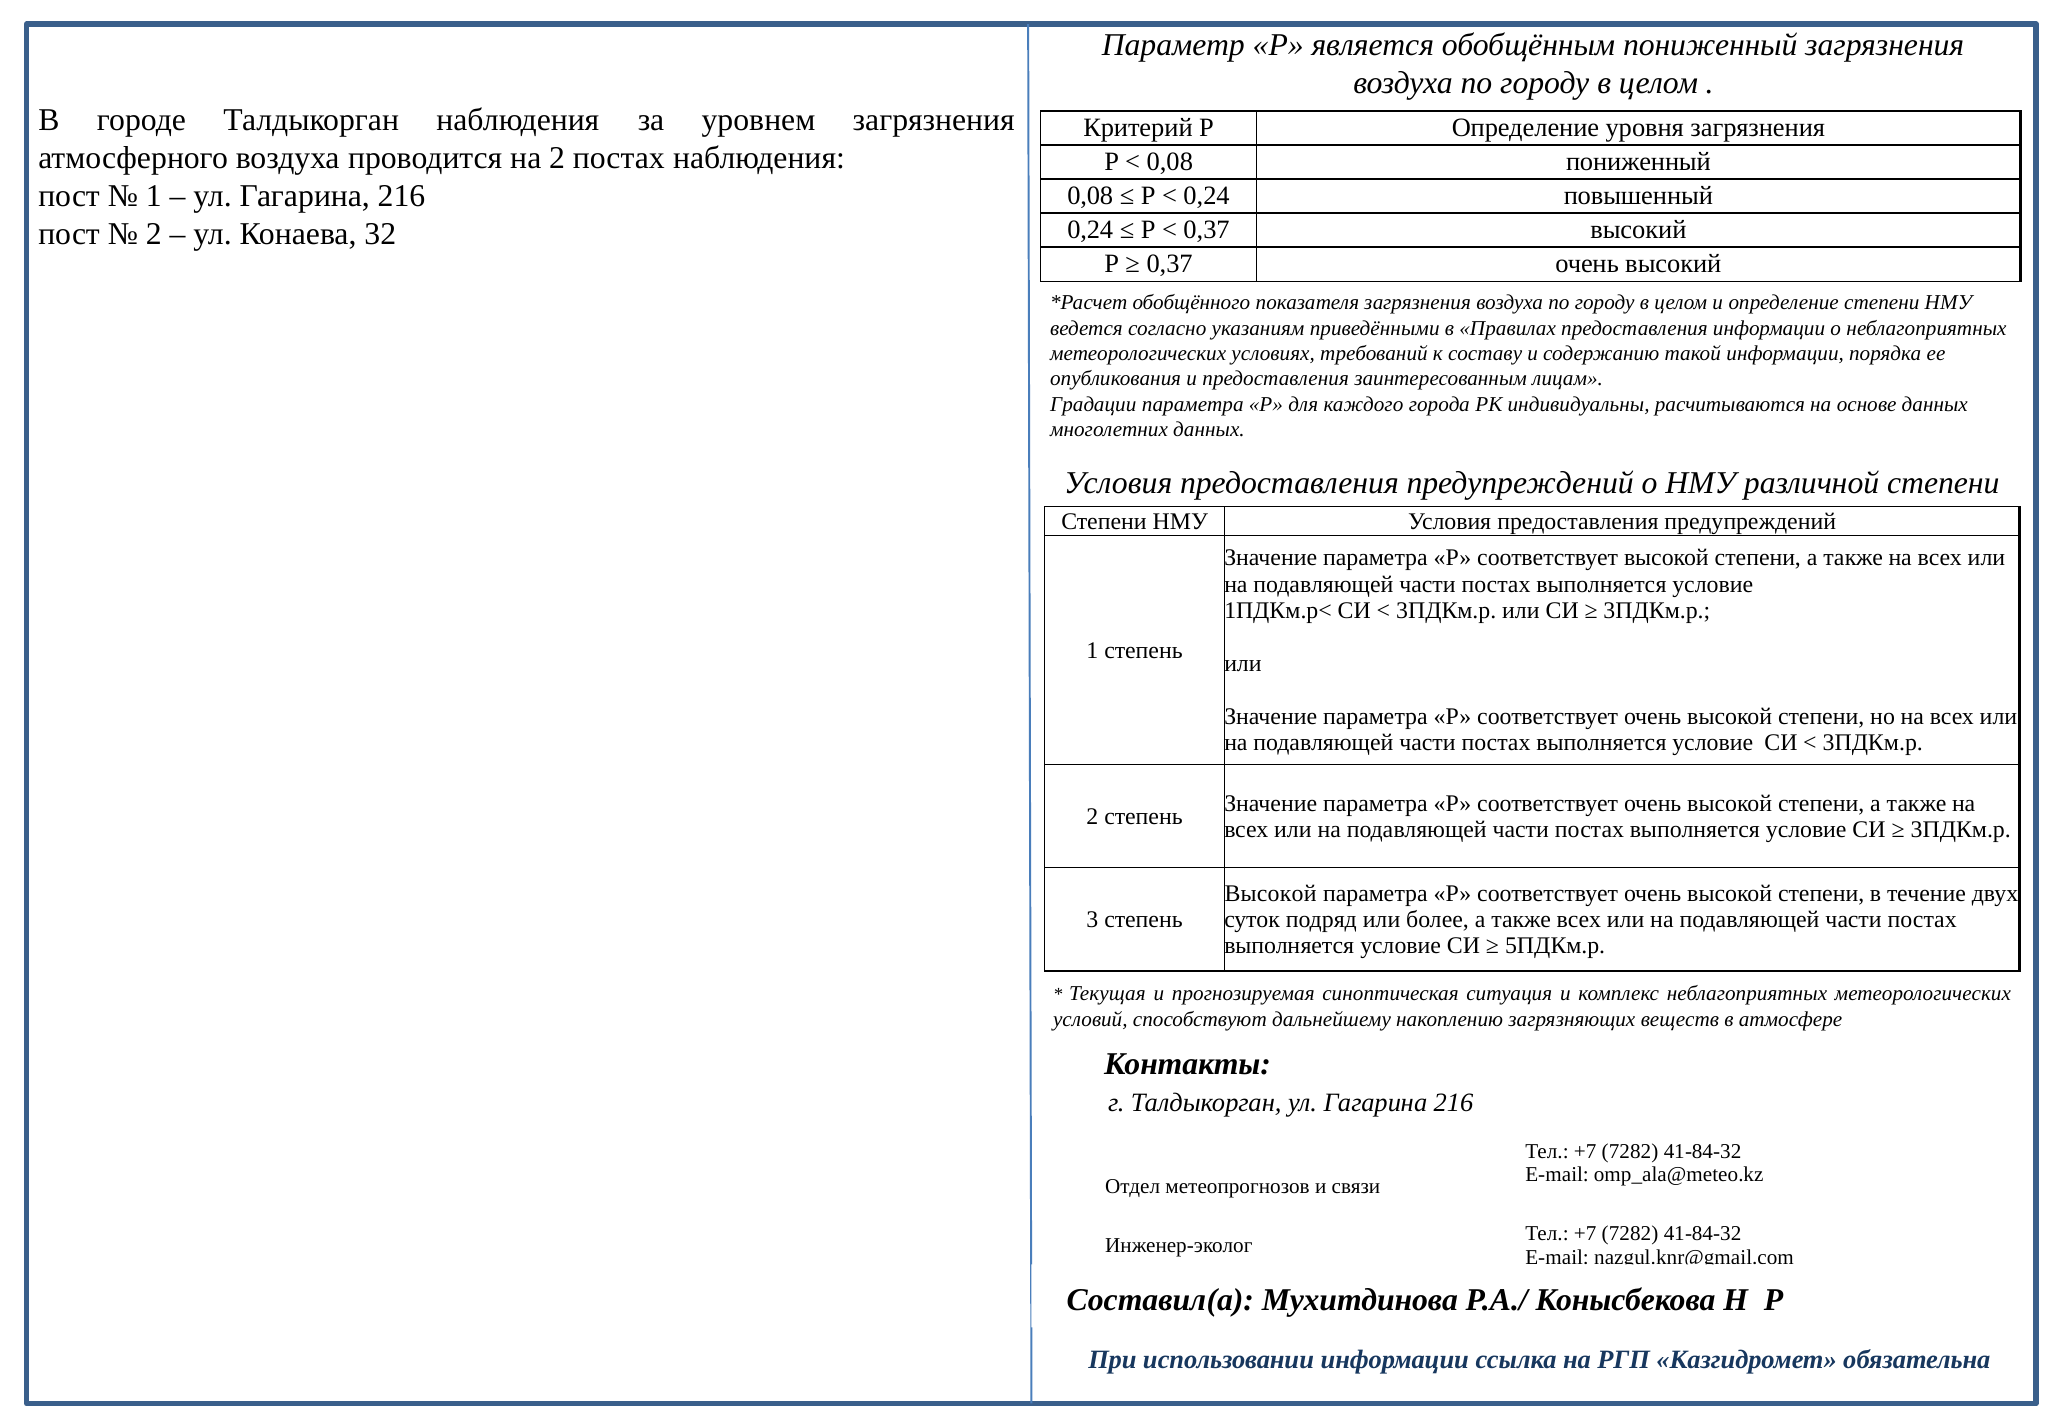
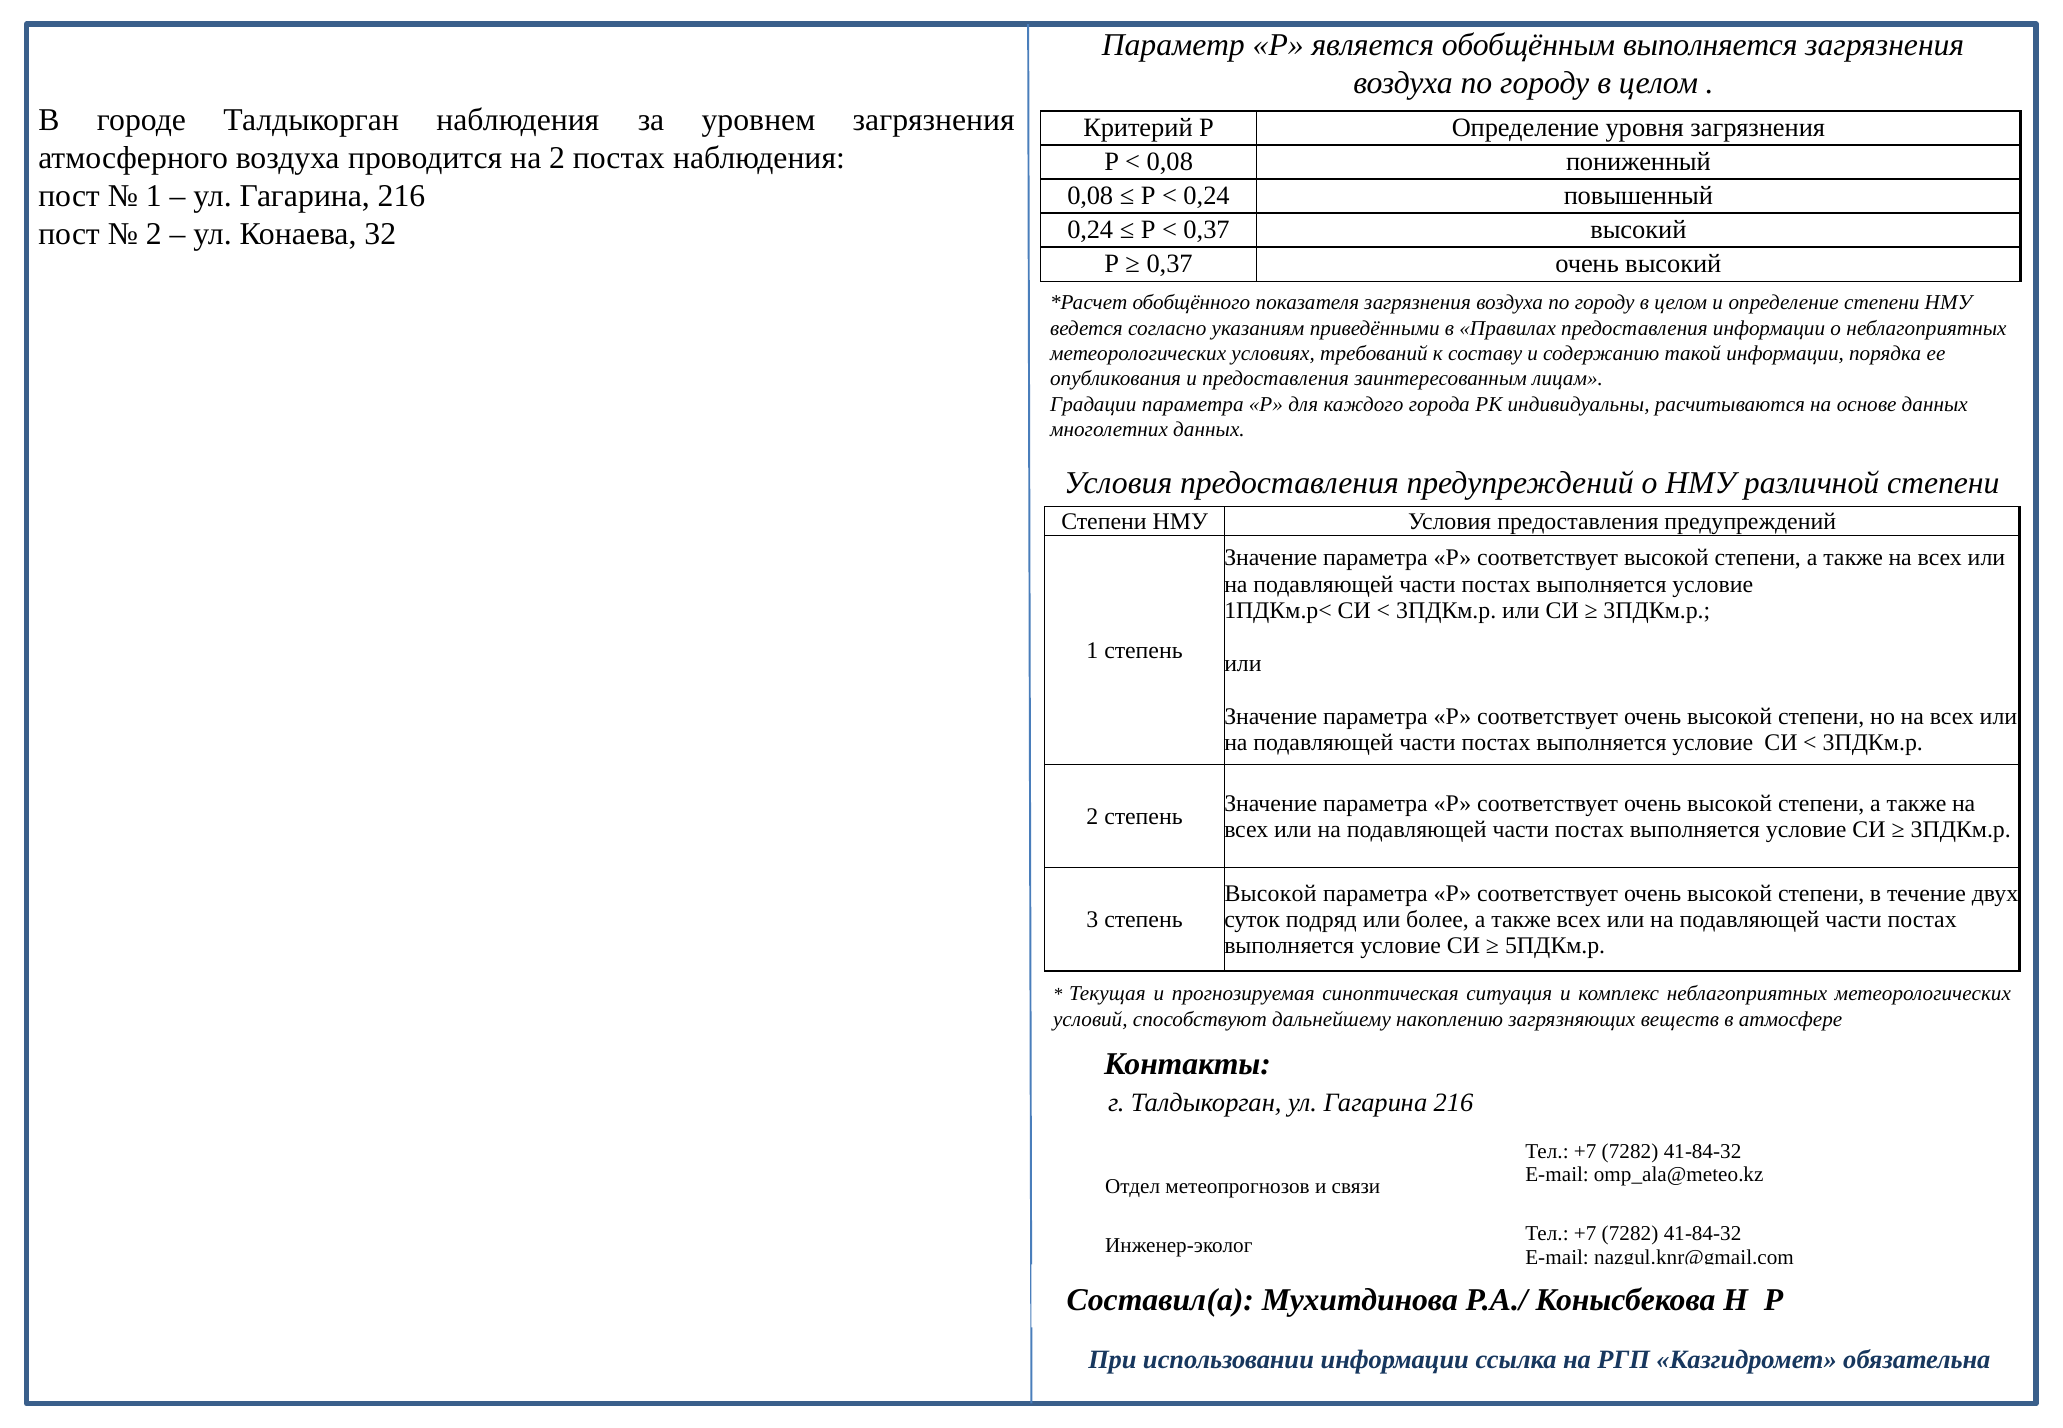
обобщённым пониженный: пониженный -> выполняется
